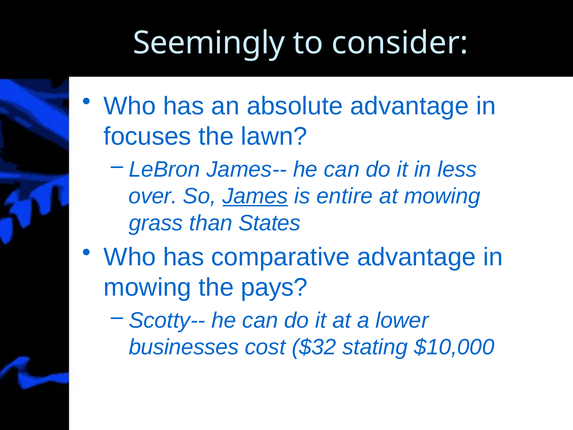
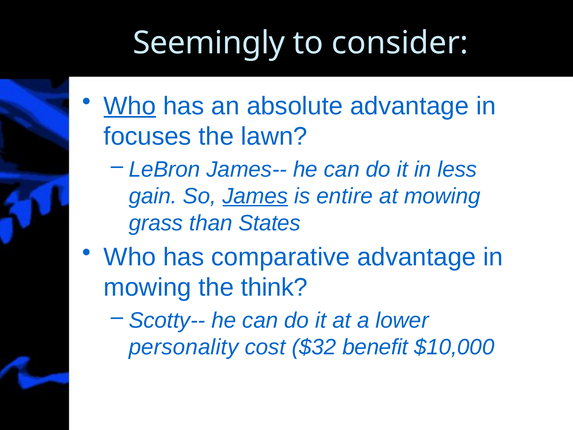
Who at (130, 106) underline: none -> present
over: over -> gain
pays: pays -> think
businesses: businesses -> personality
stating: stating -> benefit
